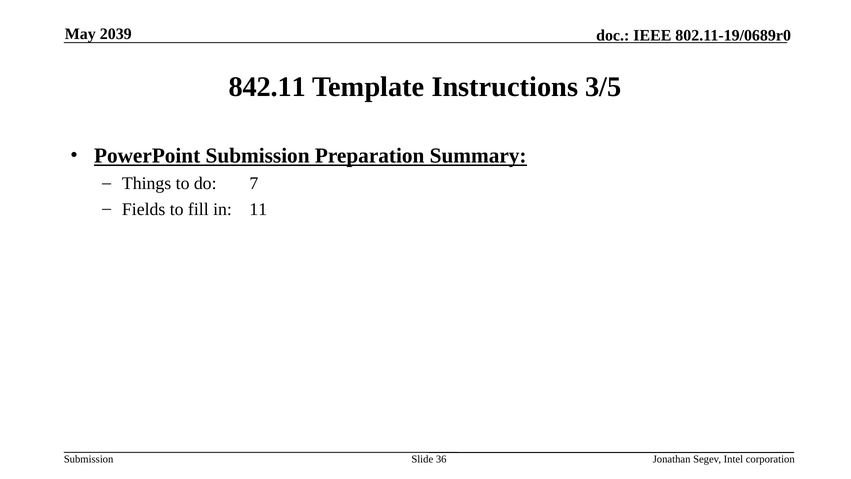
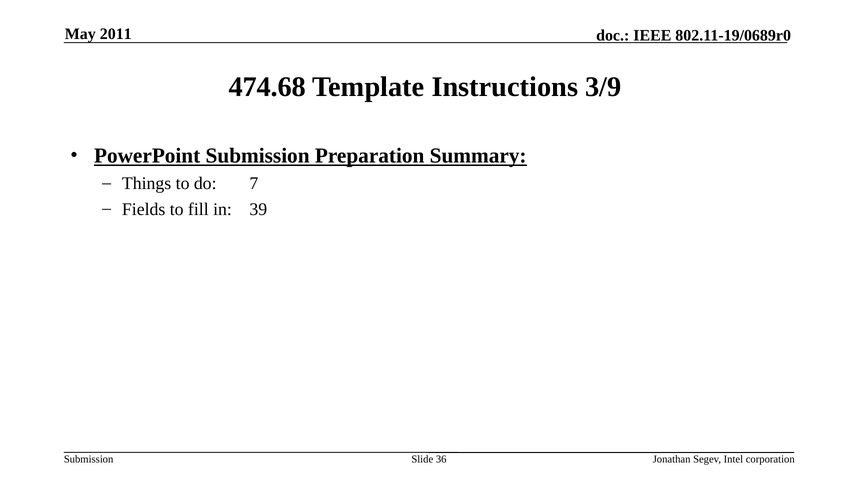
2039: 2039 -> 2011
842.11: 842.11 -> 474.68
3/5: 3/5 -> 3/9
11: 11 -> 39
